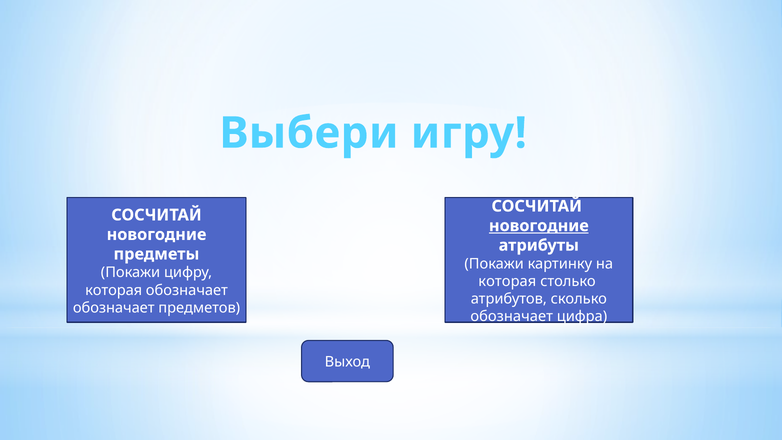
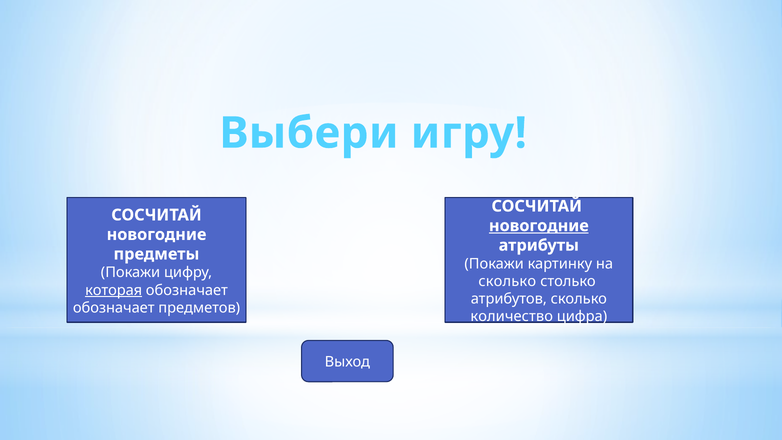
которая at (507, 281): которая -> сколько
которая at (114, 290) underline: none -> present
обозначает at (512, 317): обозначает -> количество
